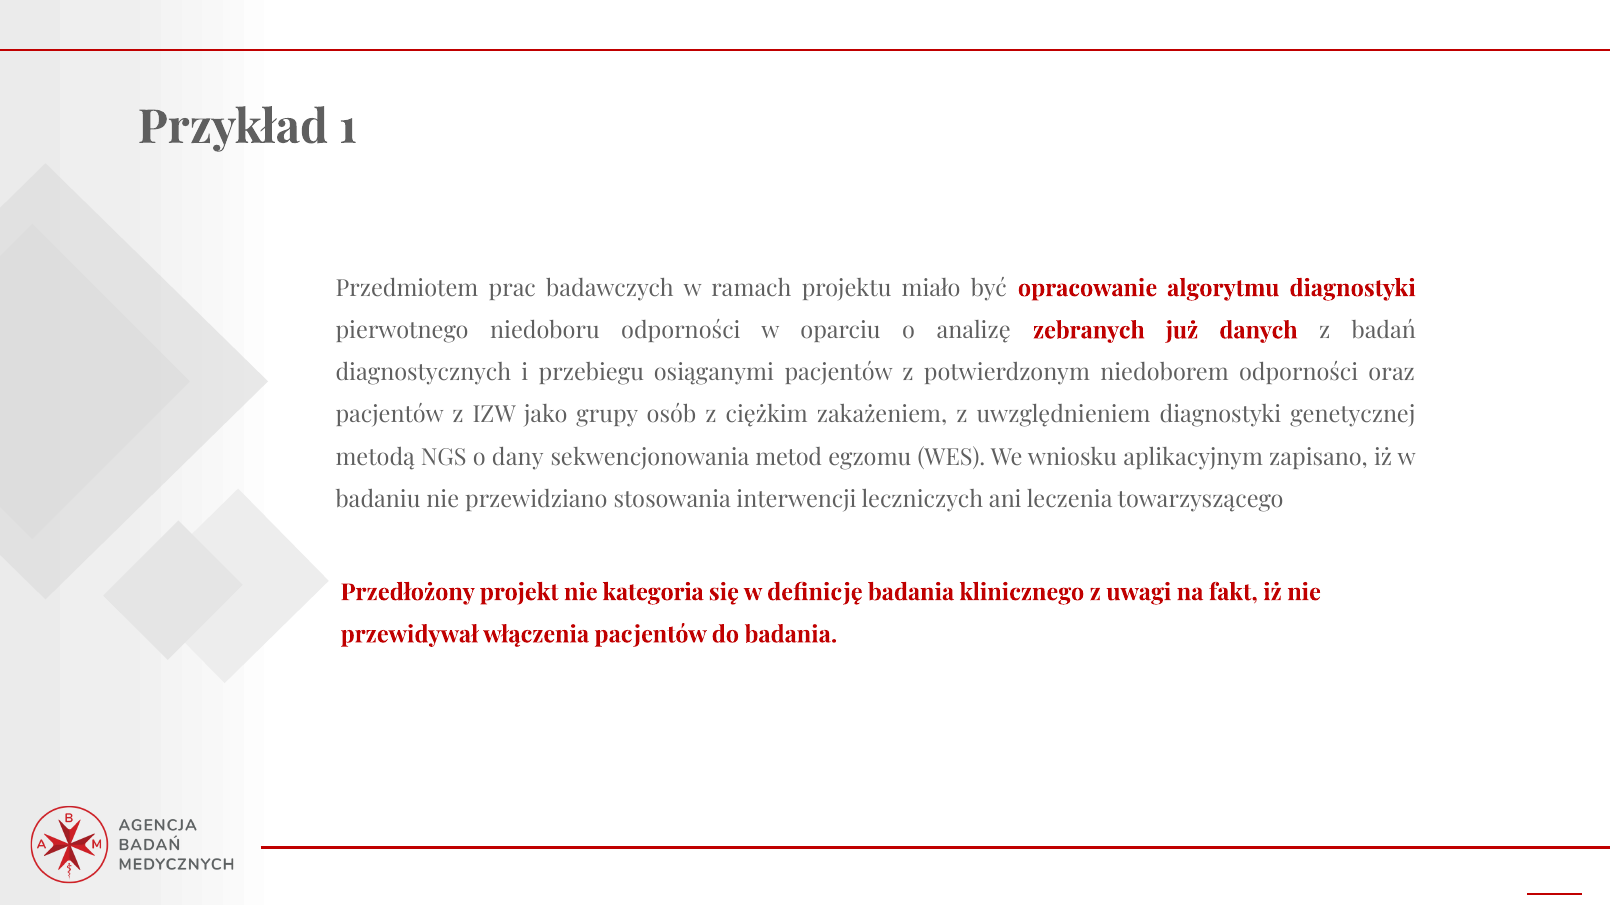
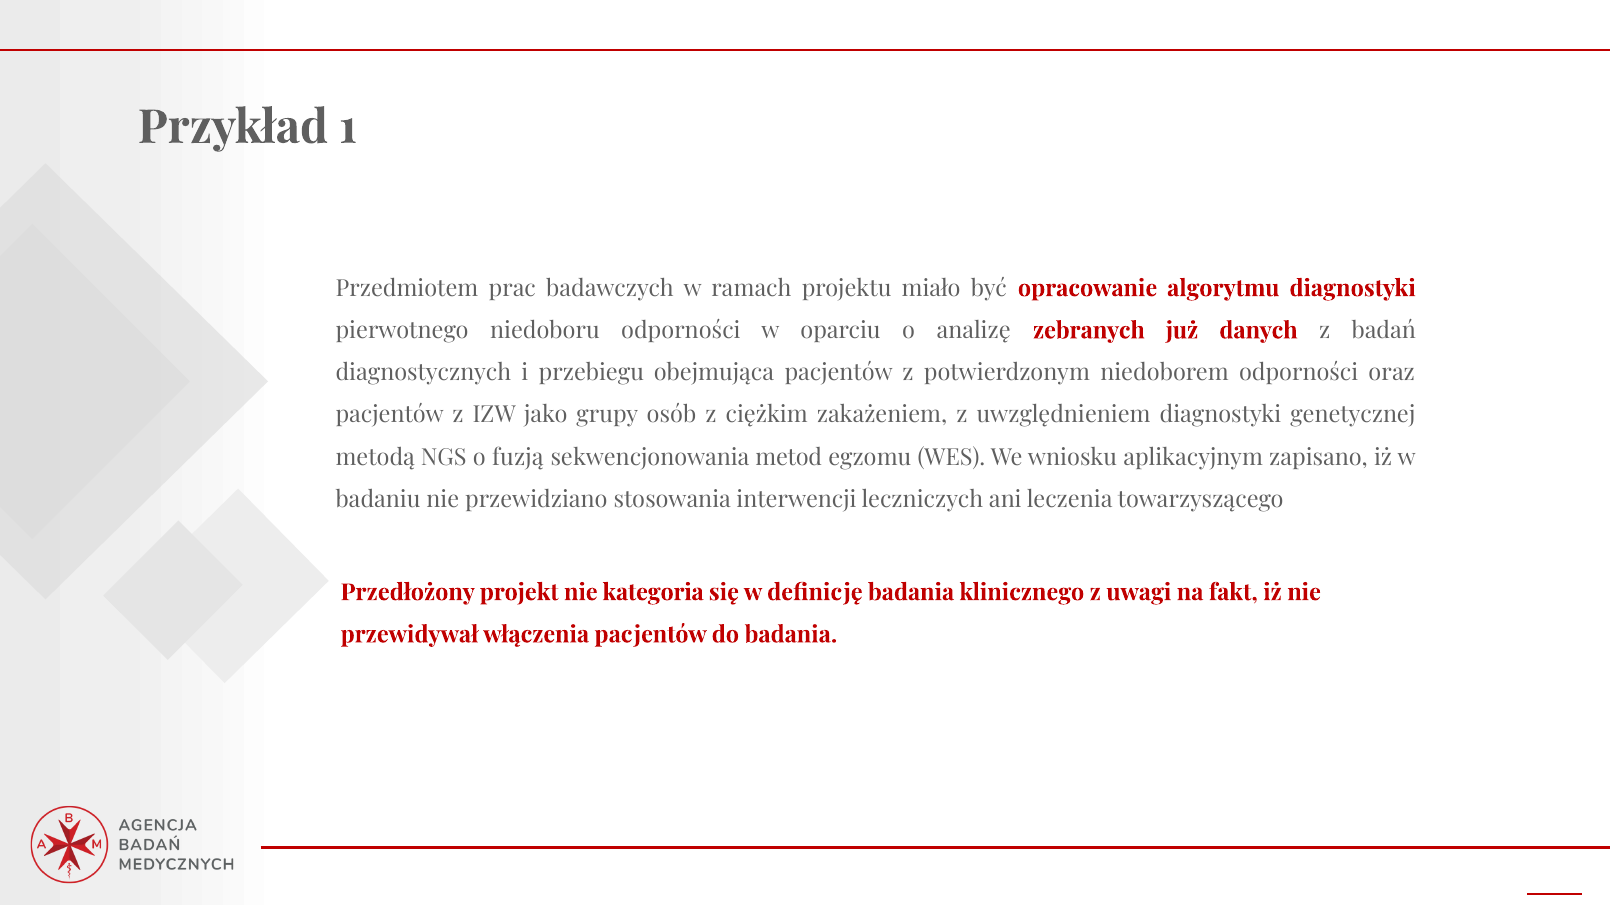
osiąganymi: osiąganymi -> obejmująca
dany: dany -> fuzją
